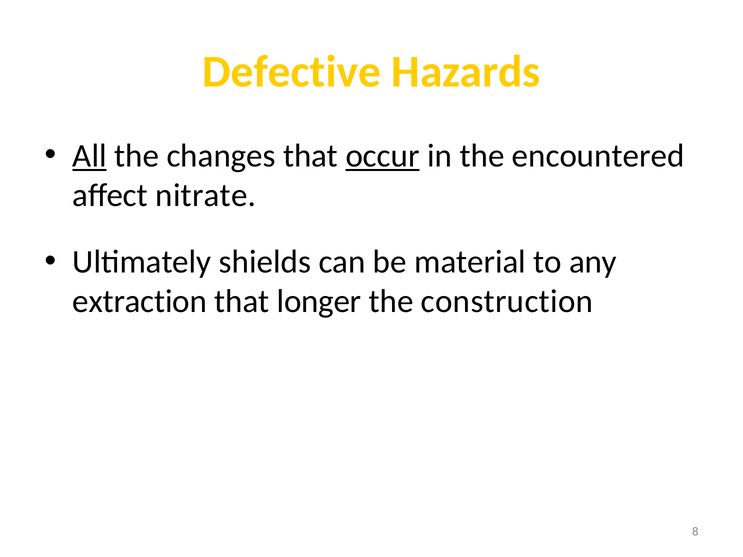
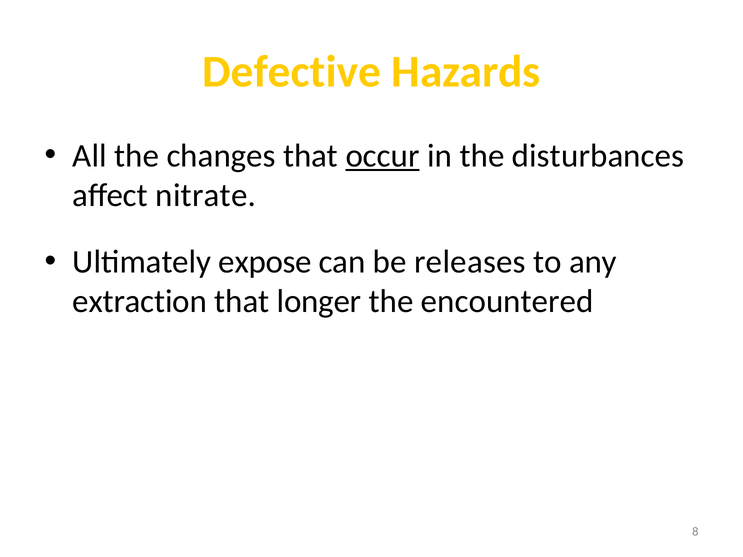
All underline: present -> none
encountered: encountered -> disturbances
shields: shields -> expose
material: material -> releases
construction: construction -> encountered
